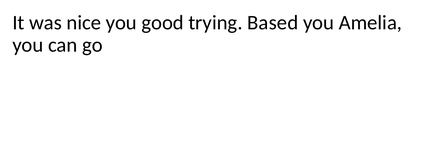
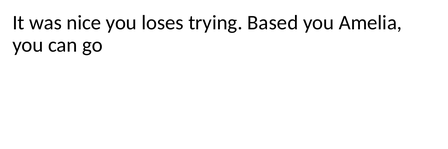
good: good -> loses
